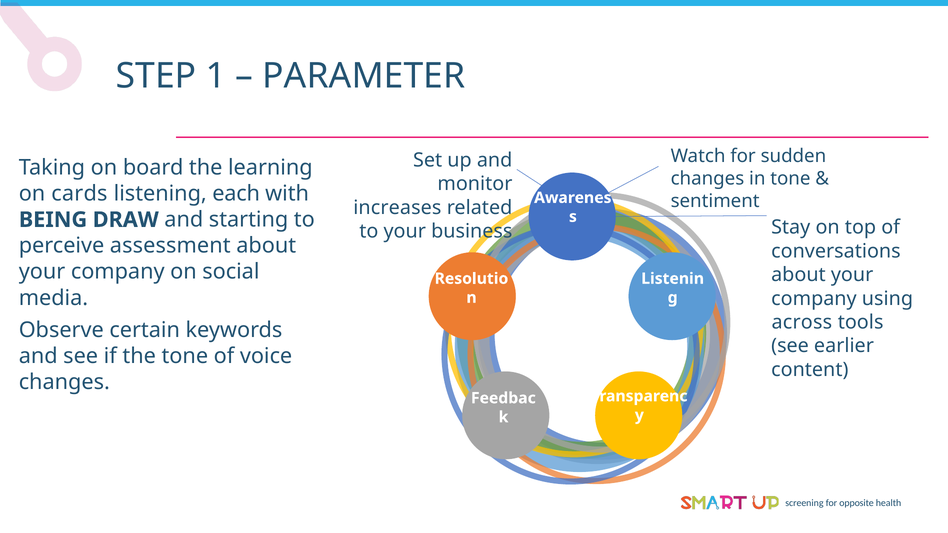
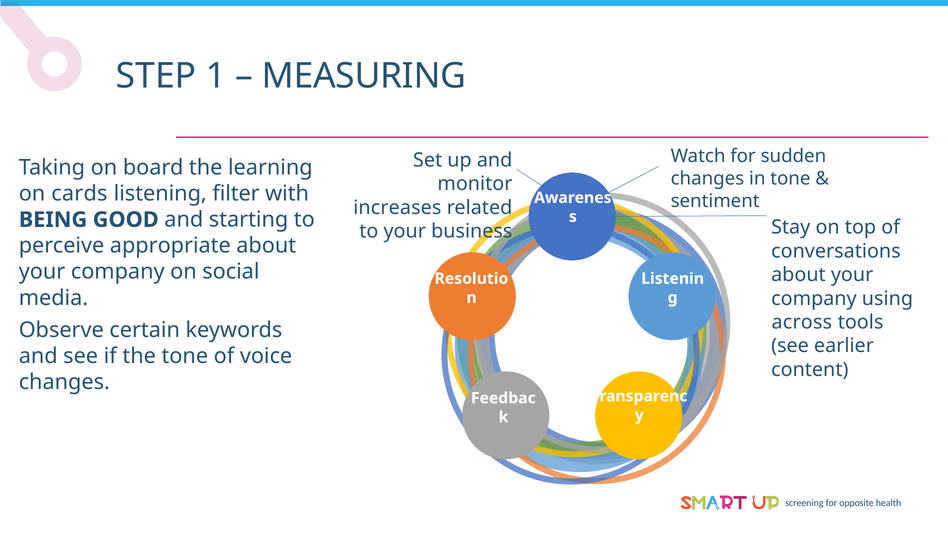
PARAMETER: PARAMETER -> MEASURING
each: each -> filter
DRAW: DRAW -> GOOD
assessment: assessment -> appropriate
